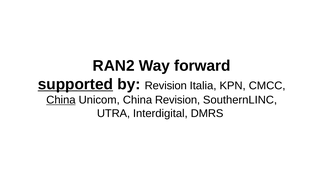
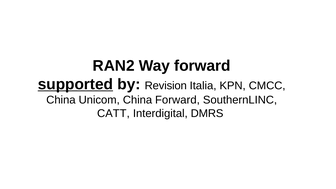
China at (61, 100) underline: present -> none
China Revision: Revision -> Forward
UTRA: UTRA -> CATT
